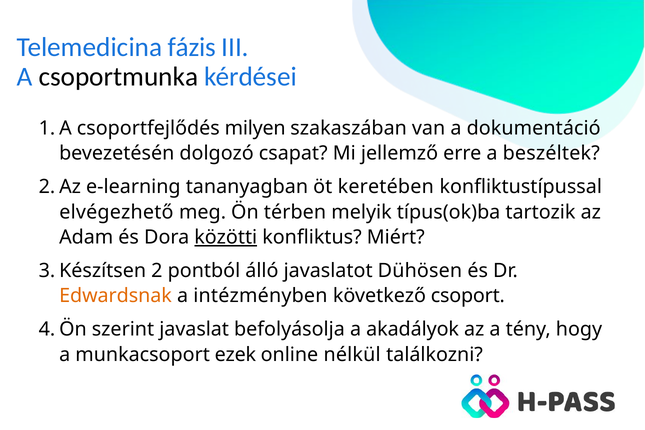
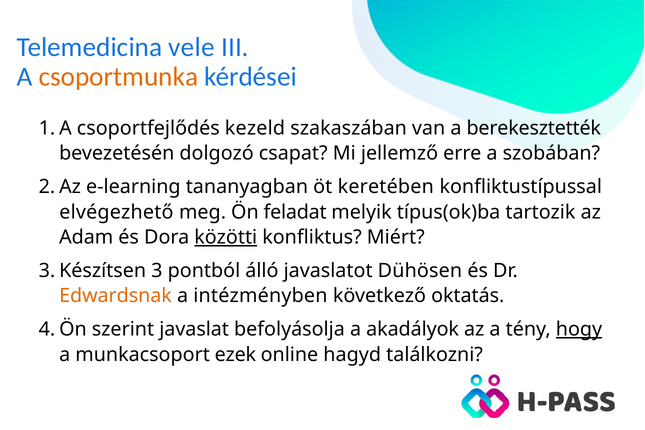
fázis: fázis -> vele
csoportmunka colour: black -> orange
milyen: milyen -> kezeld
dokumentáció: dokumentáció -> berekesztették
beszéltek: beszéltek -> szobában
térben: térben -> feladat
2: 2 -> 3
csoport: csoport -> oktatás
hogy underline: none -> present
nélkül: nélkül -> hagyd
